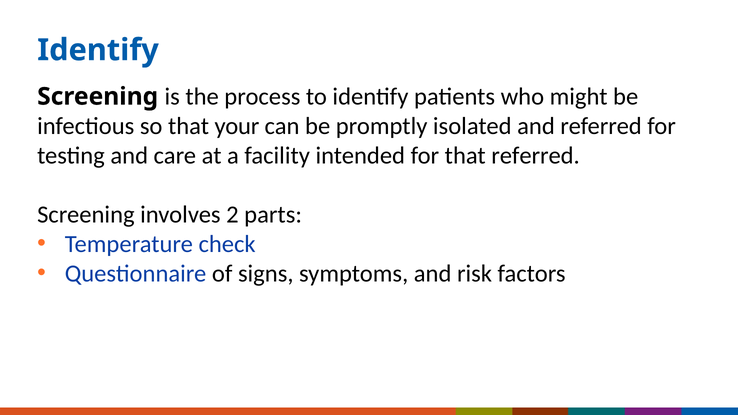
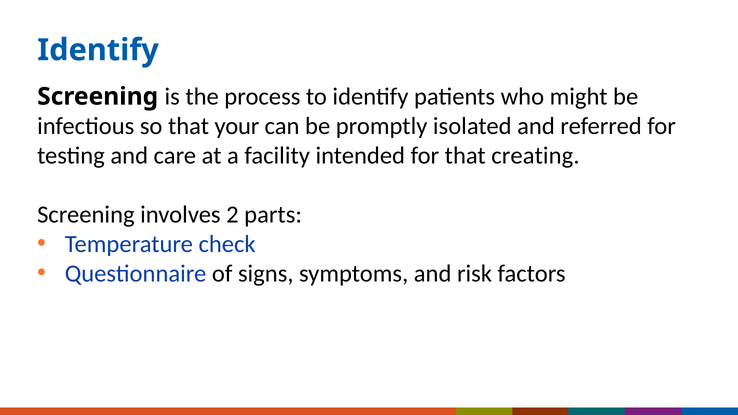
that referred: referred -> creating
